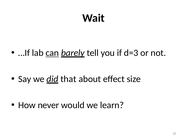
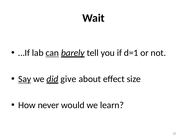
d=3: d=3 -> d=1
Say underline: none -> present
that: that -> give
